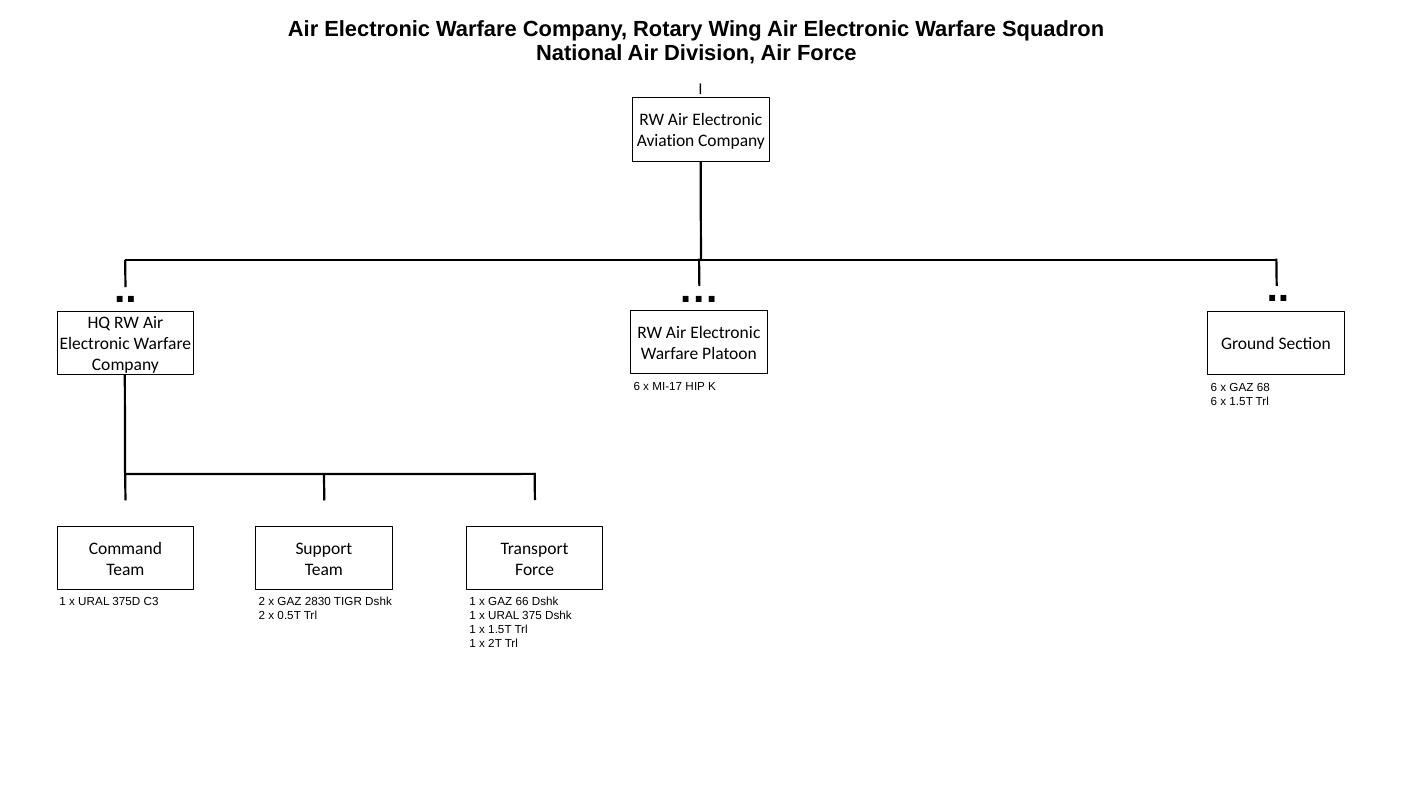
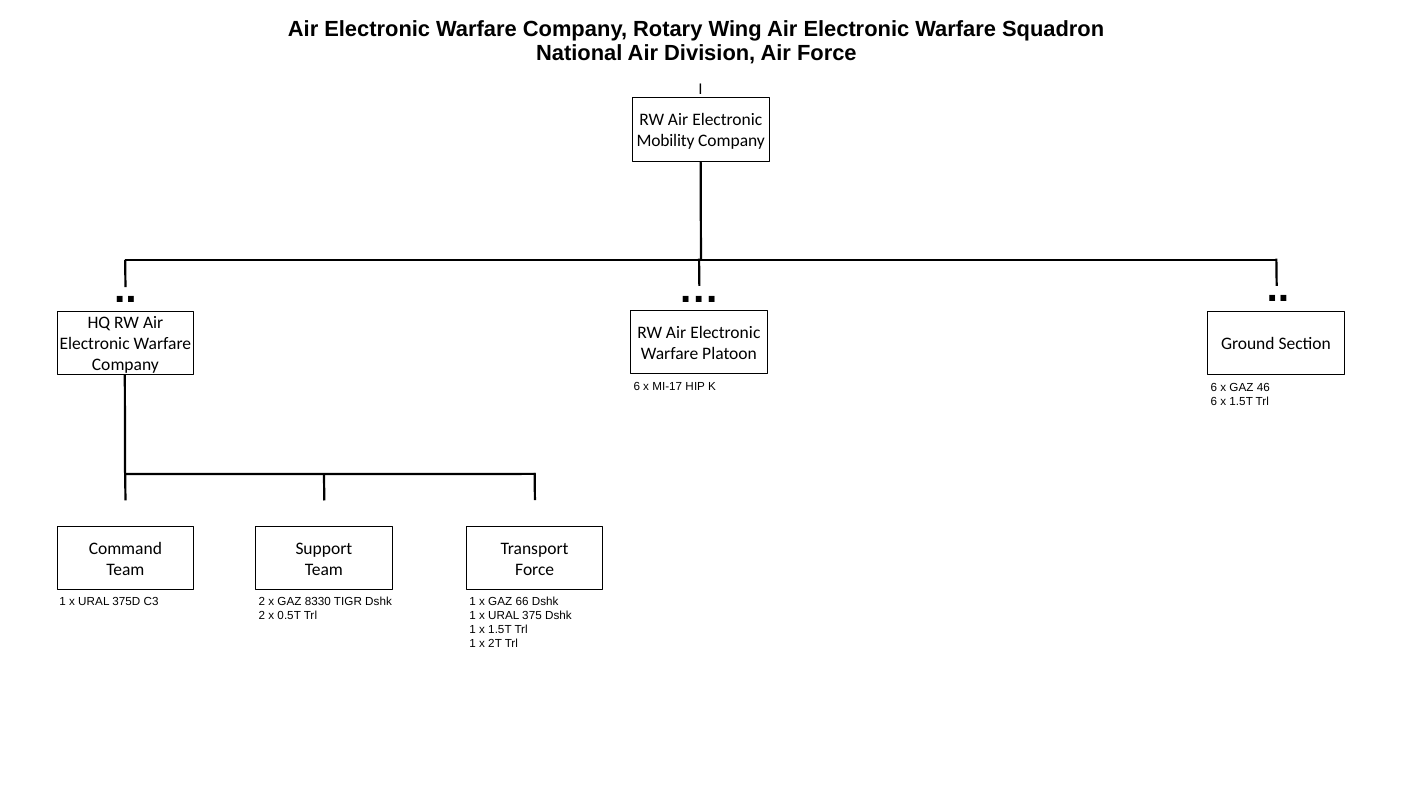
Aviation: Aviation -> Mobility
68: 68 -> 46
2830: 2830 -> 8330
